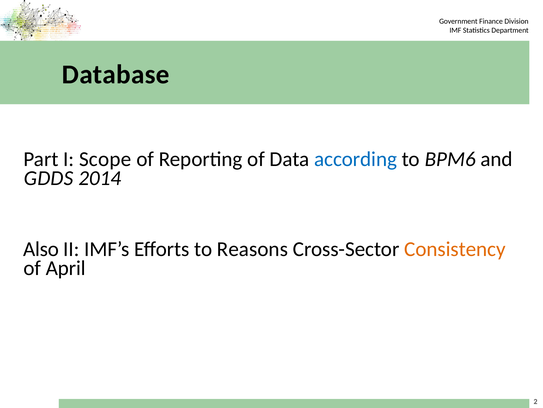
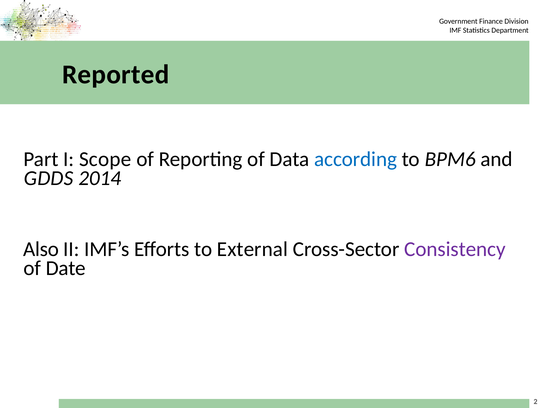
Database: Database -> Reported
Reasons: Reasons -> External
Consistency colour: orange -> purple
April: April -> Date
